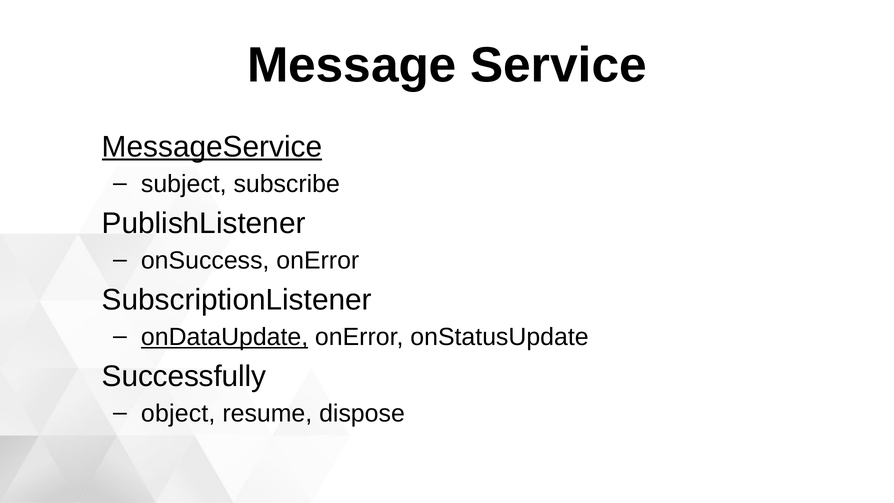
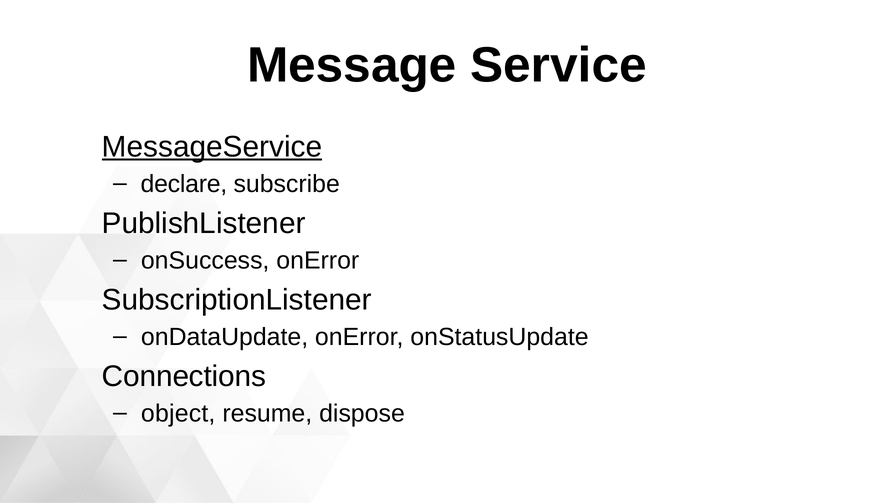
subject: subject -> declare
onDataUpdate underline: present -> none
Successfully: Successfully -> Connections
